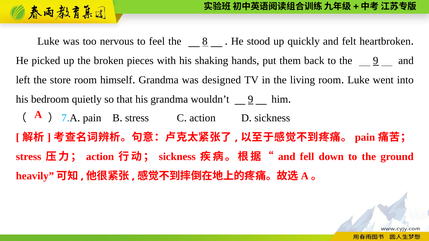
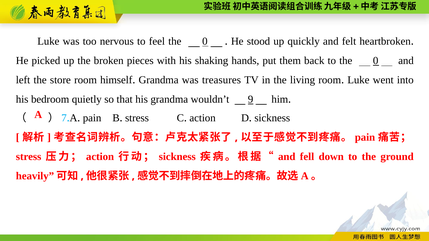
feel the 8: 8 -> 0
to the 9: 9 -> 0
designed: designed -> treasures
